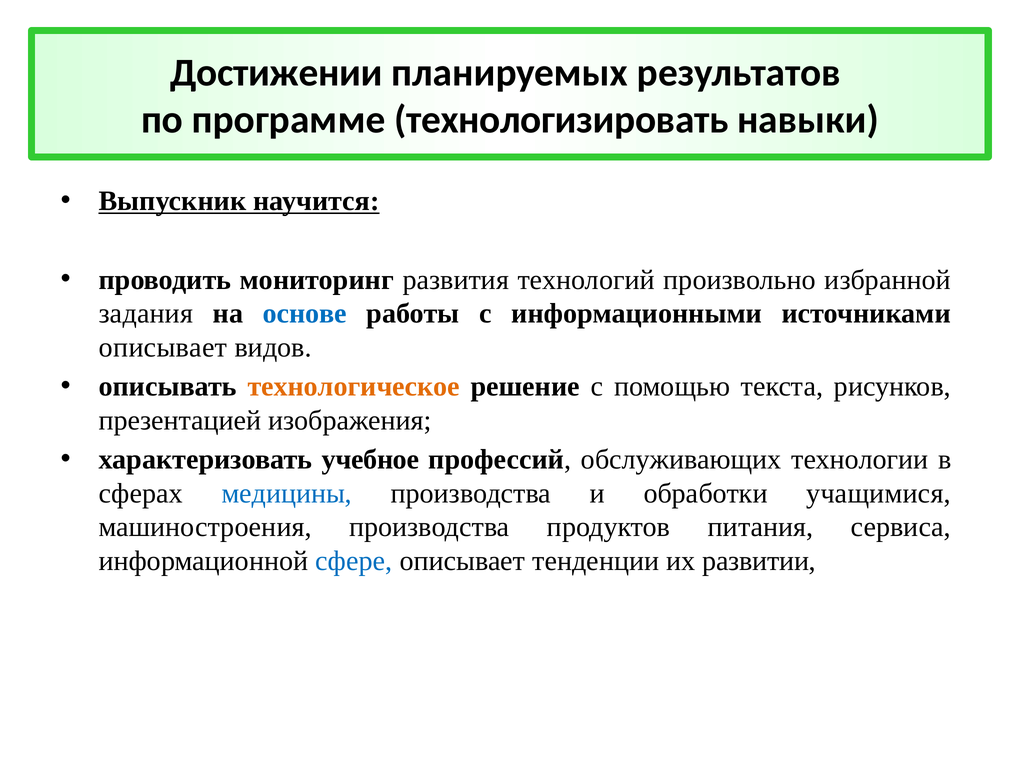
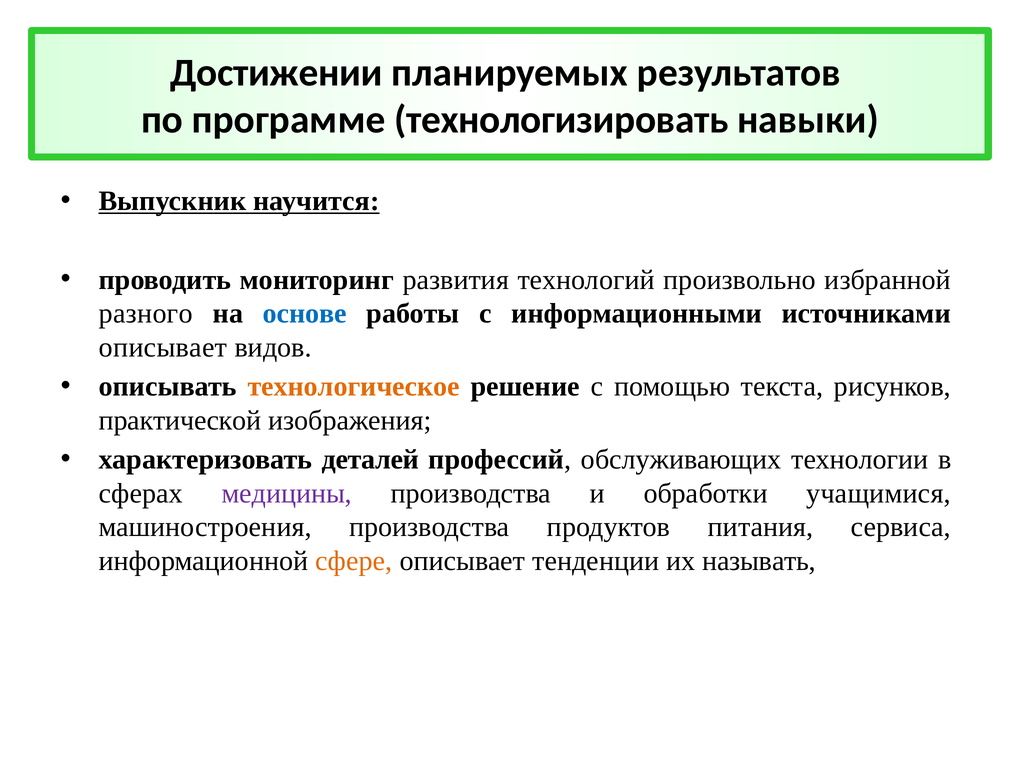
задания: задания -> разного
презентацией: презентацией -> практической
учебное: учебное -> деталей
медицины colour: blue -> purple
сфере colour: blue -> orange
развитии: развитии -> называть
